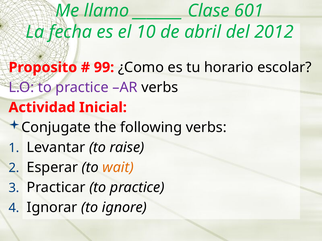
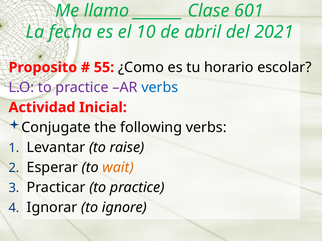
2012: 2012 -> 2021
99: 99 -> 55
verbs at (160, 88) colour: black -> blue
